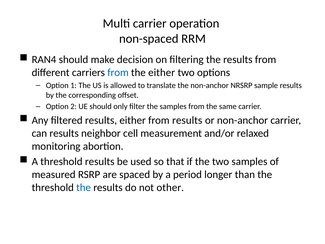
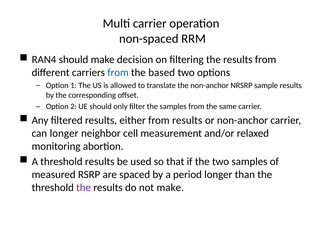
the either: either -> based
can results: results -> longer
the at (84, 187) colour: blue -> purple
not other: other -> make
